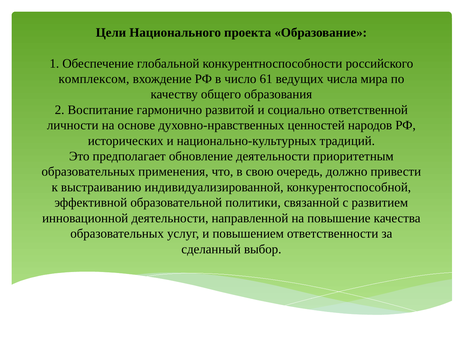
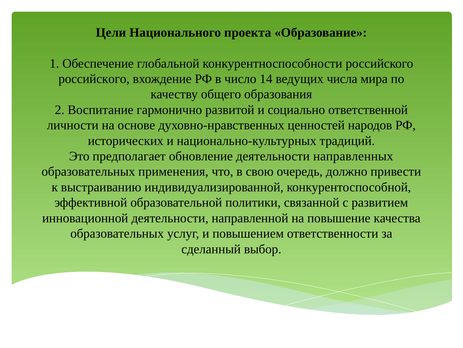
комплексом at (94, 79): комплексом -> российского
61: 61 -> 14
приоритетным: приоритетным -> направленных
